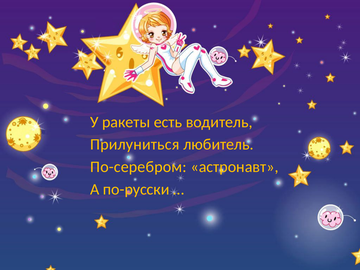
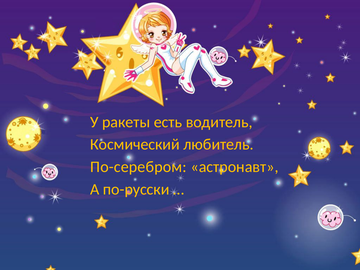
Прилуниться: Прилуниться -> Космический
